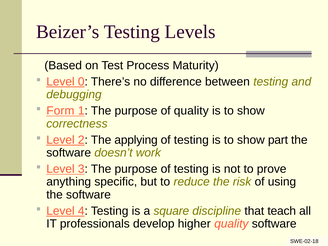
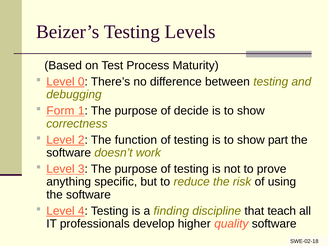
of quality: quality -> decide
applying: applying -> function
square: square -> finding
